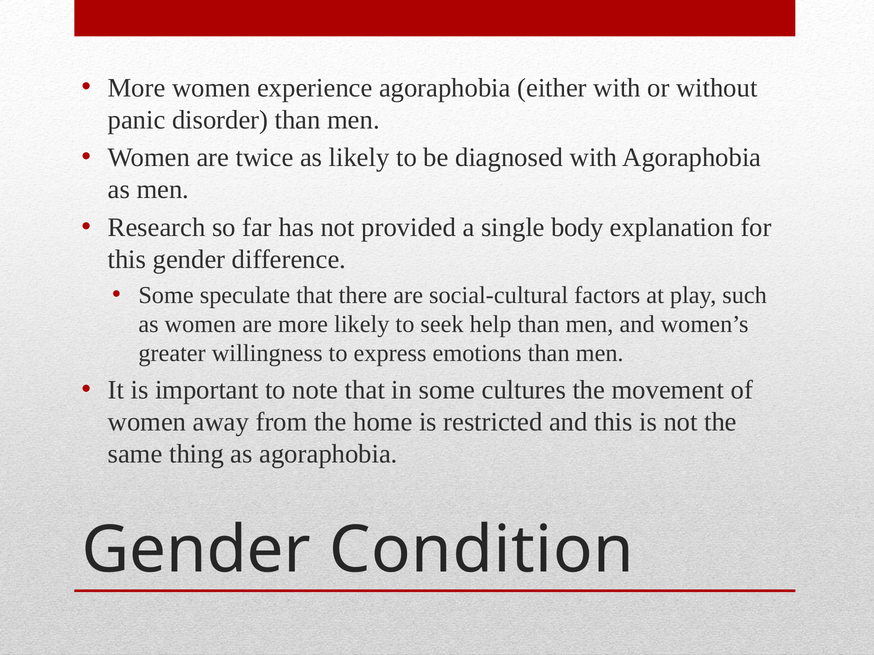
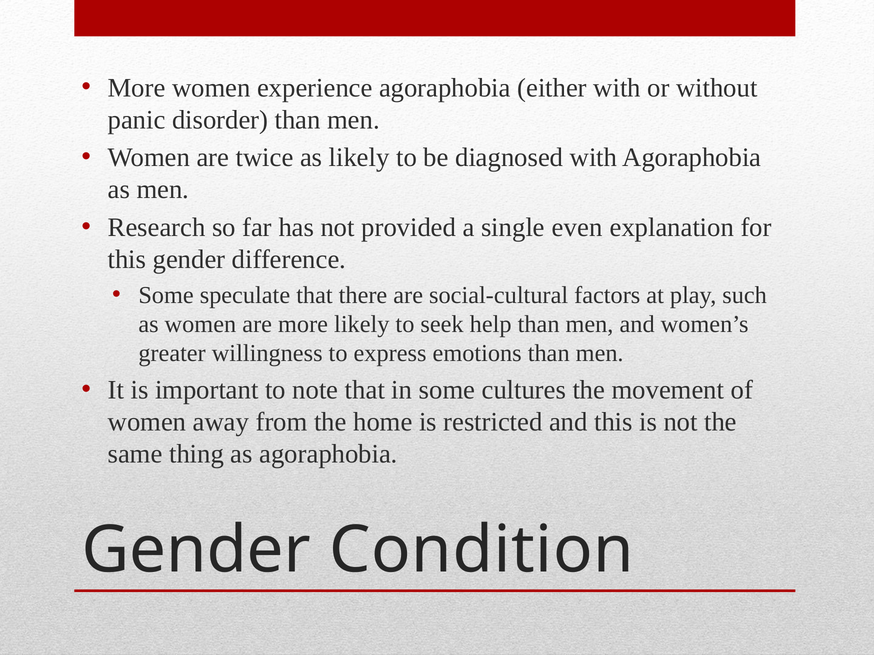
body: body -> even
